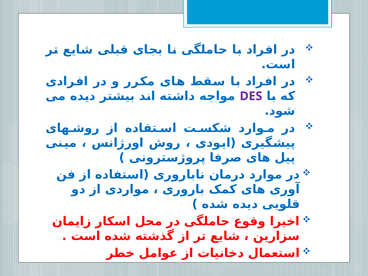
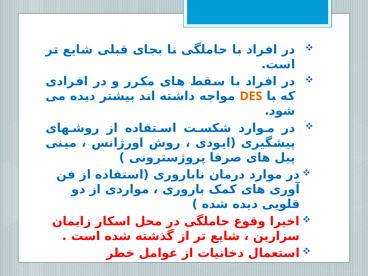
DES colour: purple -> orange
